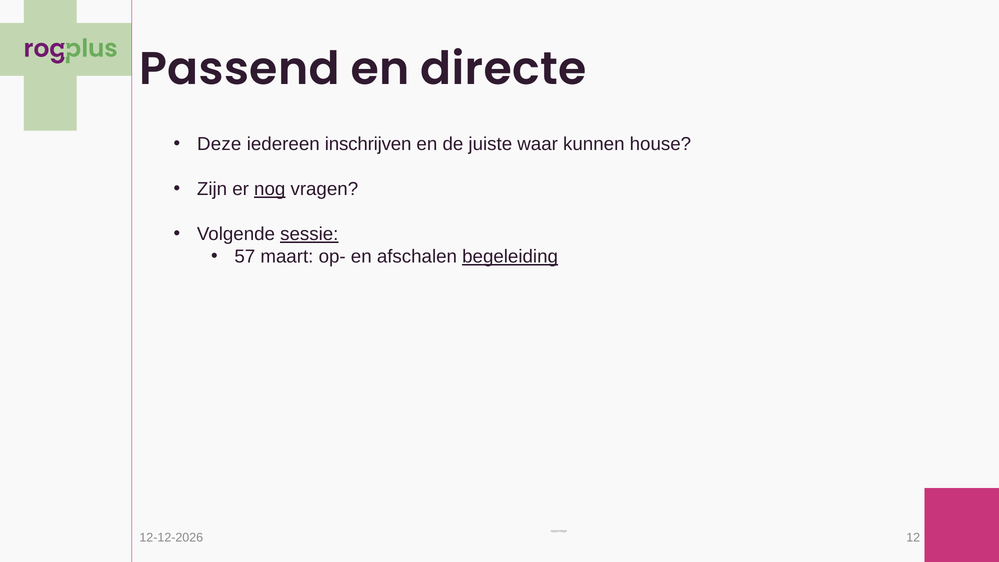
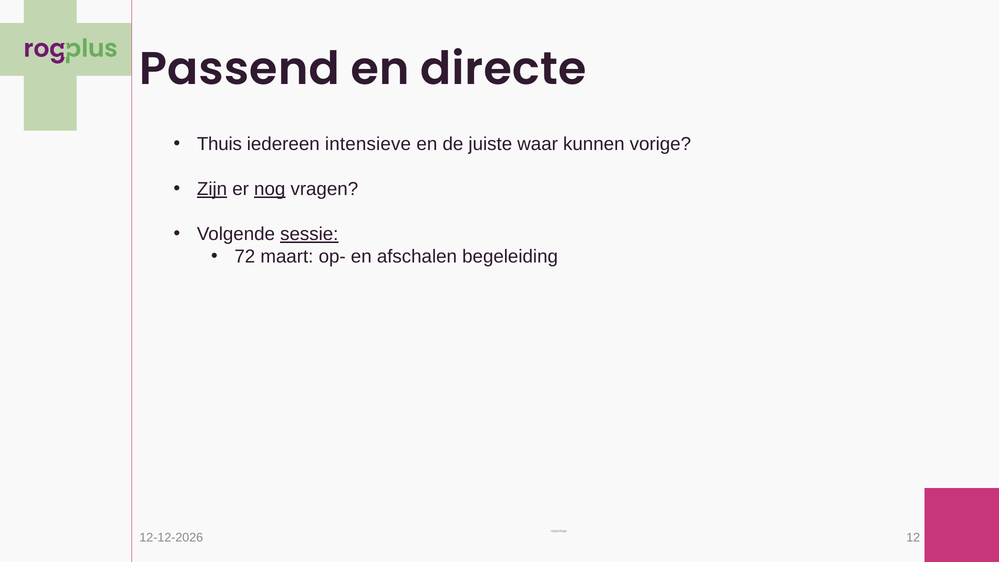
Deze: Deze -> Thuis
inschrijven: inschrijven -> intensieve
house: house -> vorige
Zijn underline: none -> present
57: 57 -> 72
begeleiding underline: present -> none
